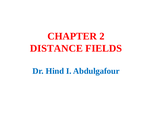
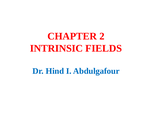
DISTANCE: DISTANCE -> INTRINSIC
